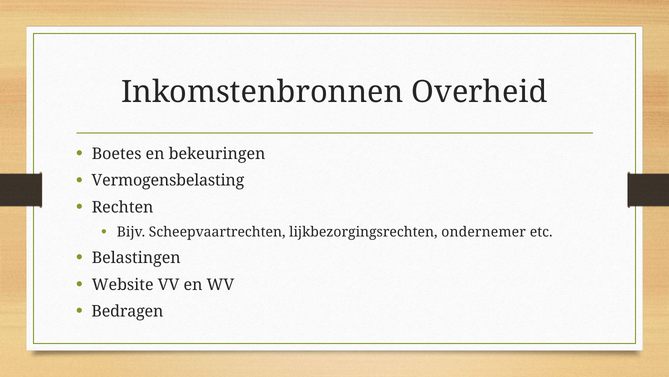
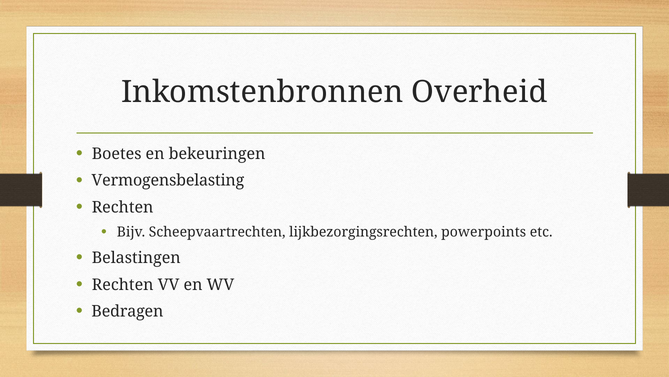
ondernemer: ondernemer -> powerpoints
Website at (123, 284): Website -> Rechten
